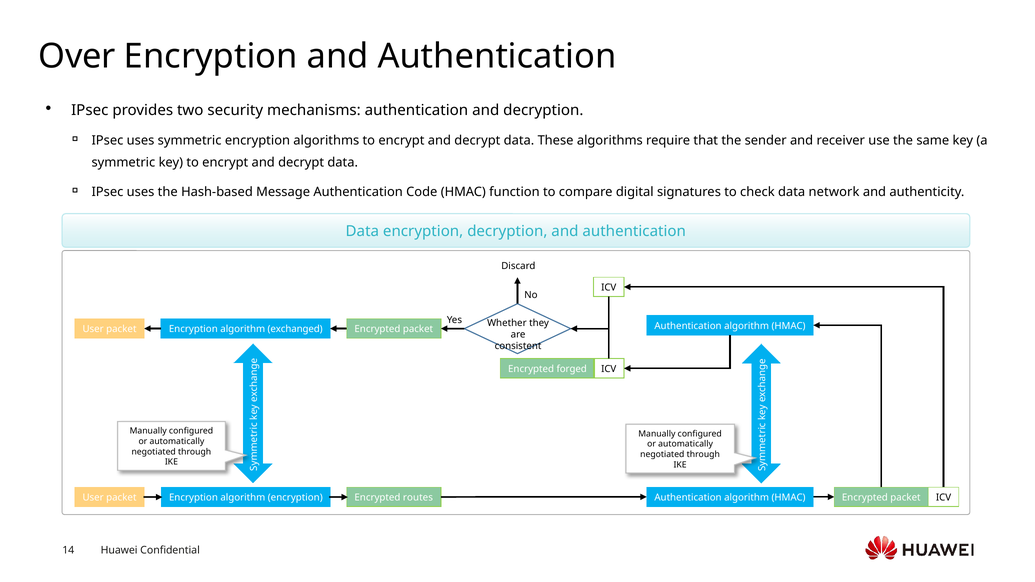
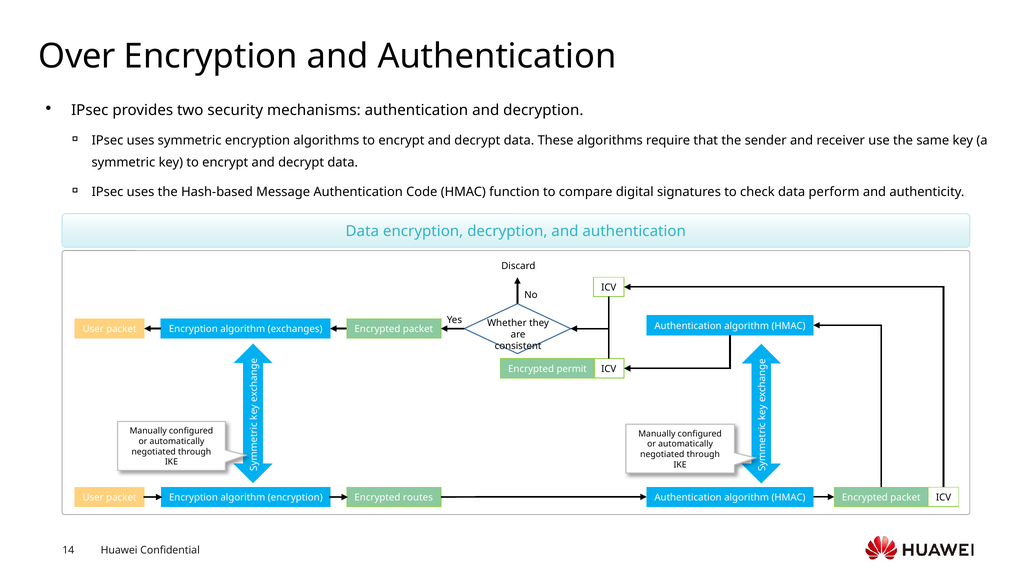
network: network -> perform
exchanged: exchanged -> exchanges
forged: forged -> permit
